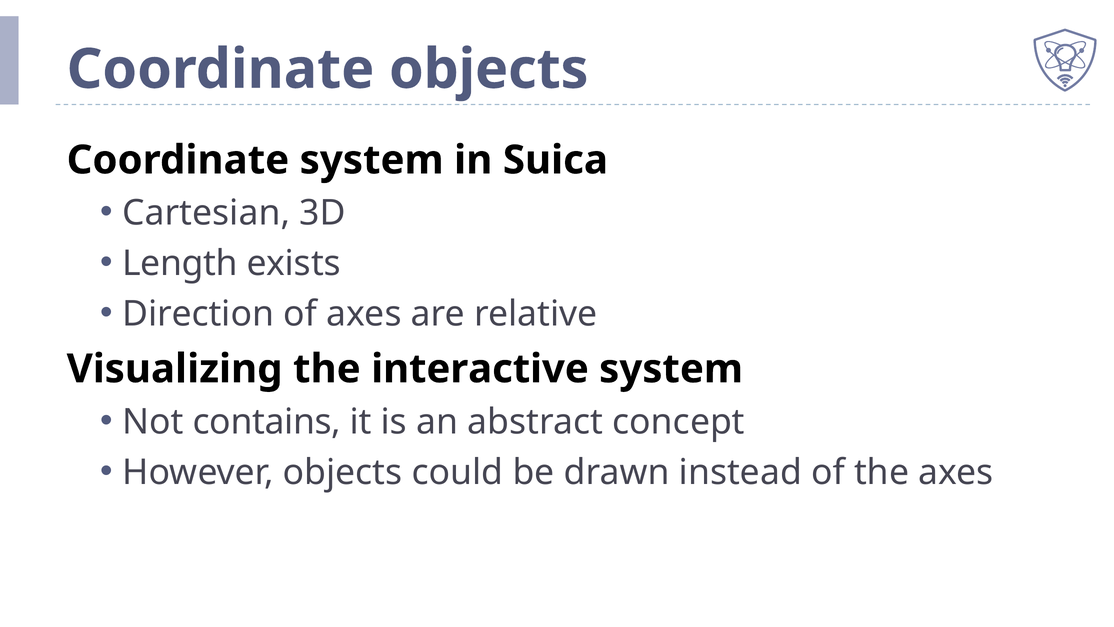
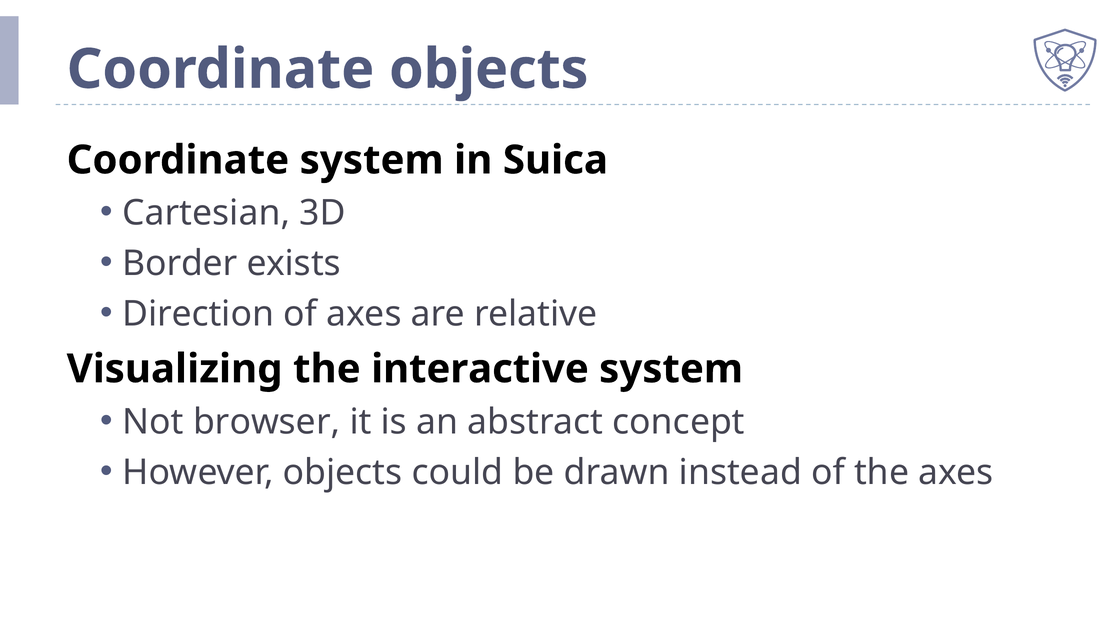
Length: Length -> Border
contains: contains -> browser
